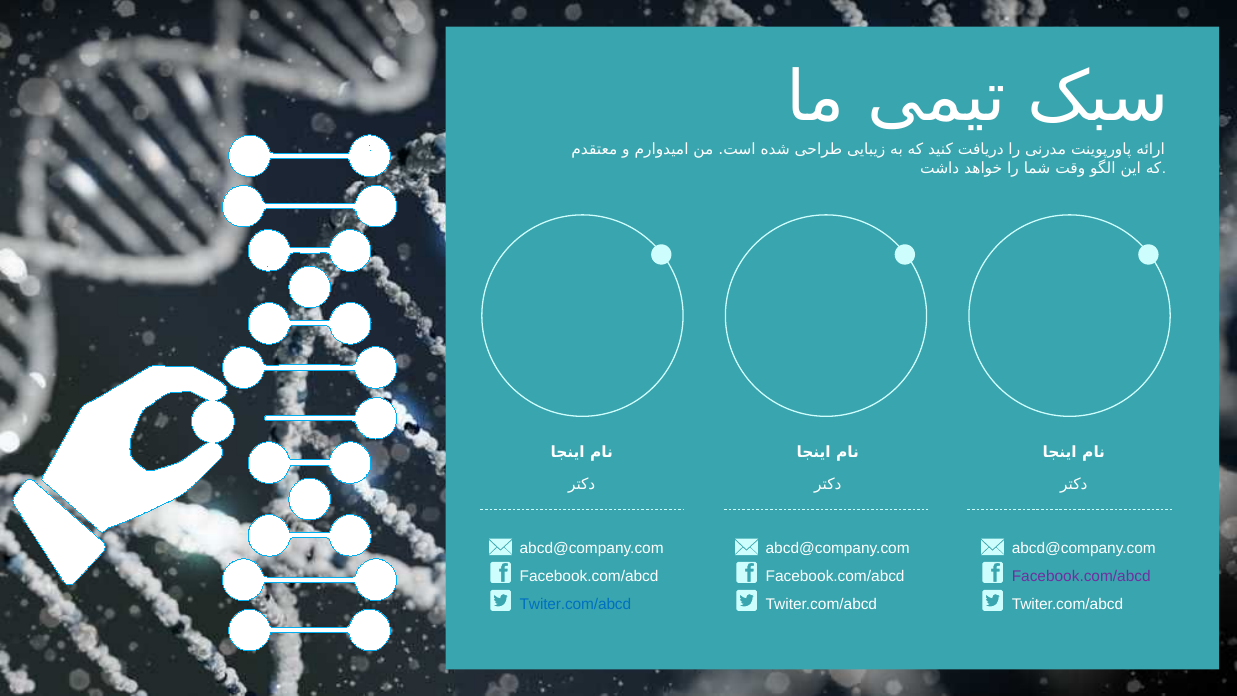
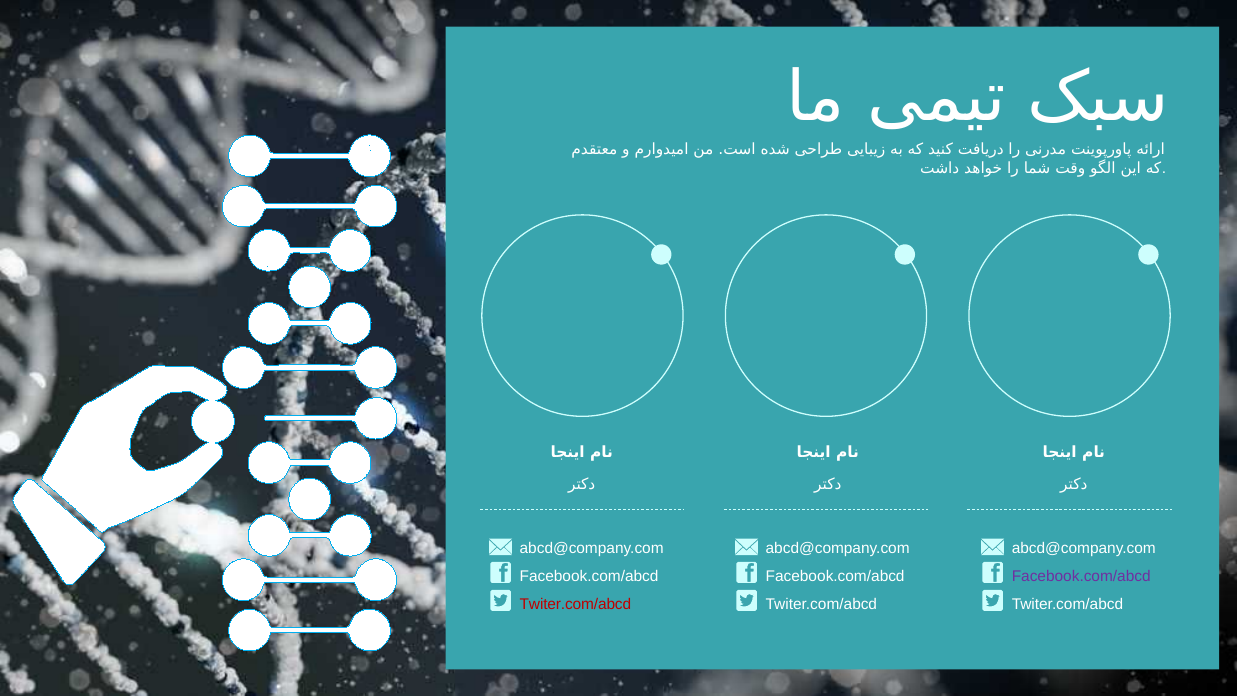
Twiter.com/abcd at (575, 605) colour: blue -> red
